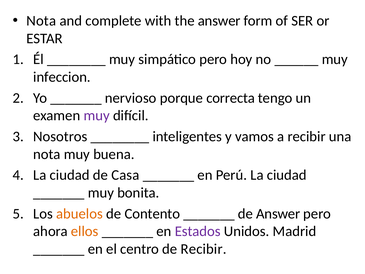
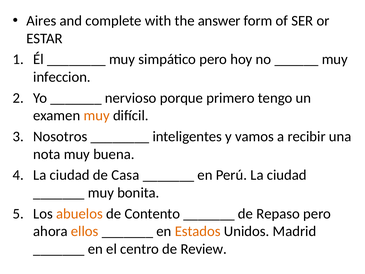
Nota at (41, 21): Nota -> Aires
correcta: correcta -> primero
muy at (97, 115) colour: purple -> orange
de Answer: Answer -> Repaso
Estados colour: purple -> orange
de Recibir: Recibir -> Review
